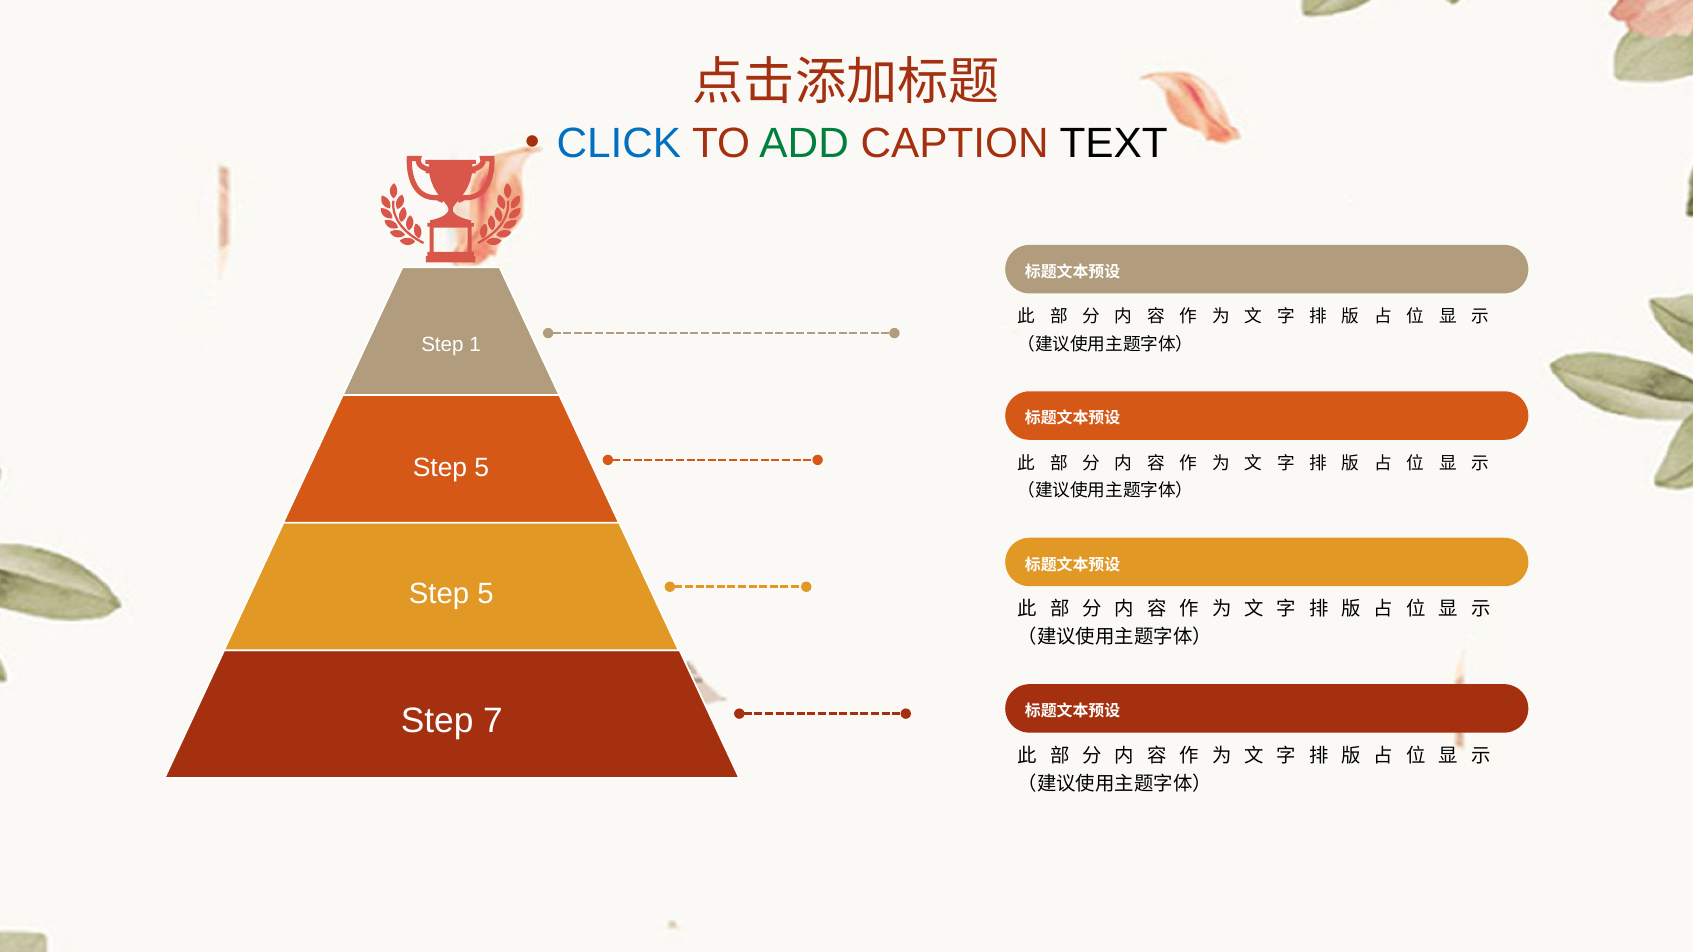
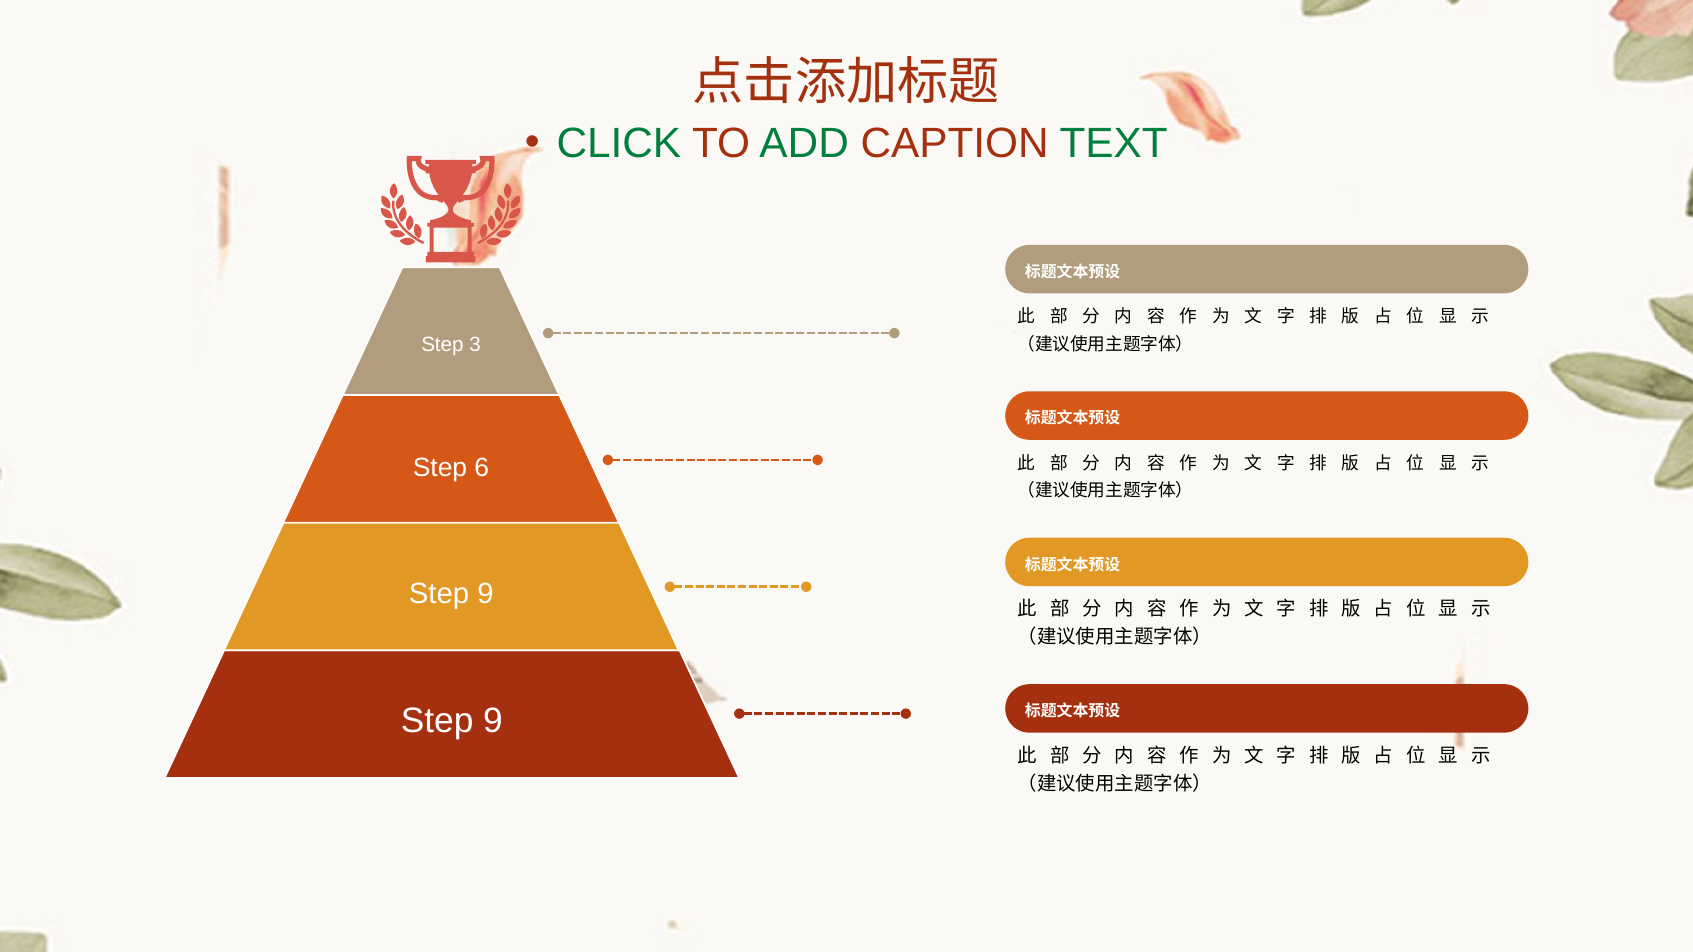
CLICK colour: blue -> green
TEXT colour: black -> green
1: 1 -> 3
5 at (482, 468): 5 -> 6
5 at (486, 594): 5 -> 9
7 at (493, 721): 7 -> 9
